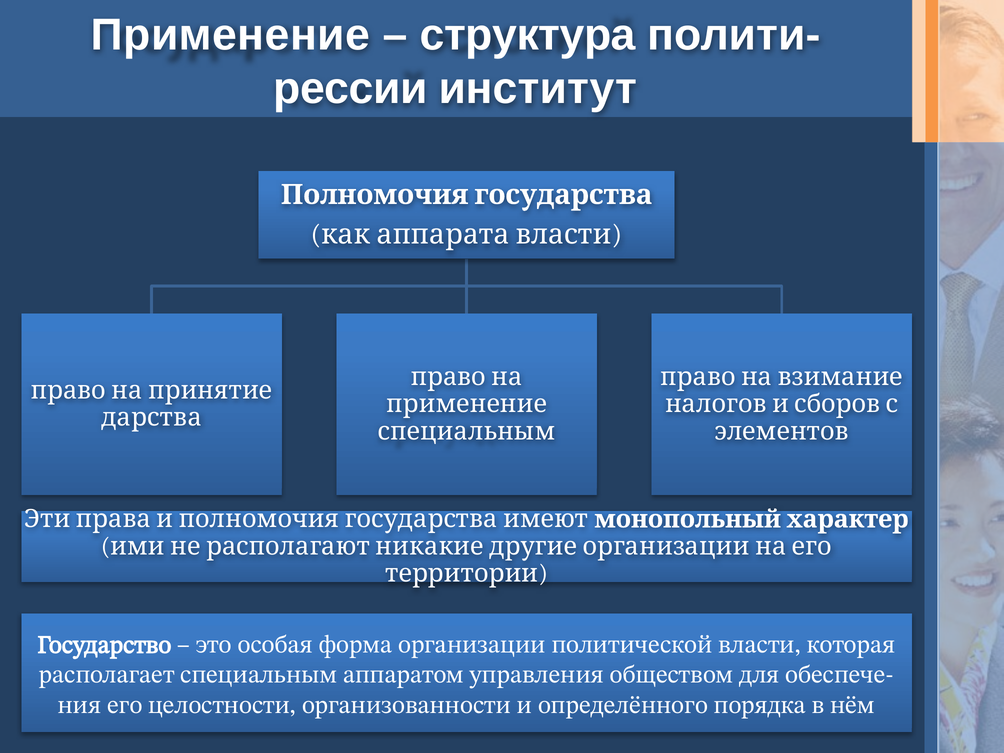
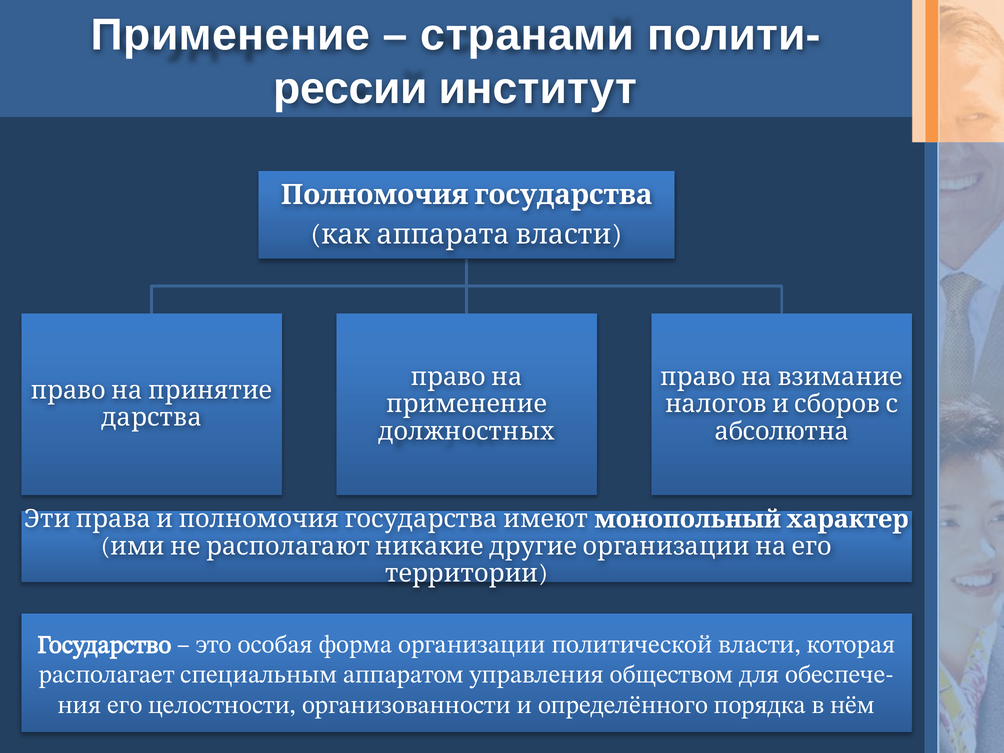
структура: структура -> странами
специальным at (467, 431): специальным -> должностных
элементов: элементов -> абсолютна
